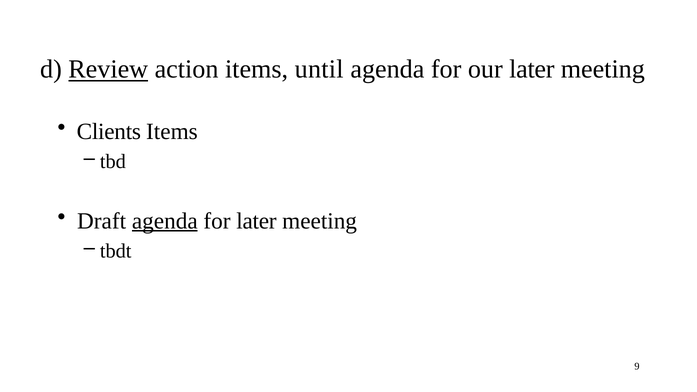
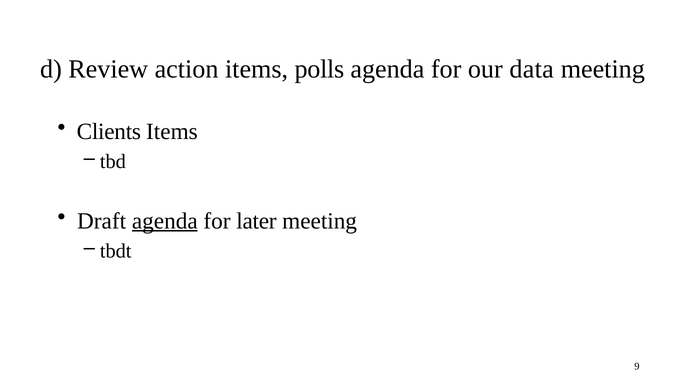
Review underline: present -> none
until: until -> polls
our later: later -> data
